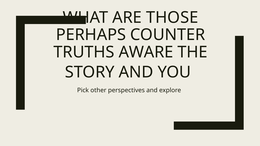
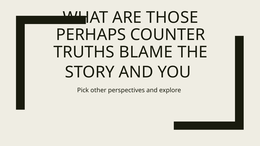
AWARE: AWARE -> BLAME
